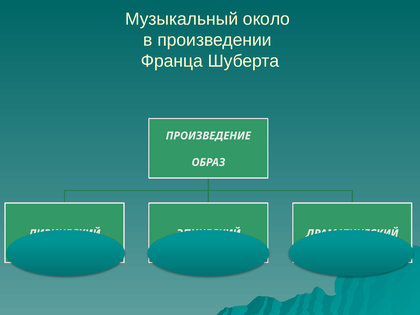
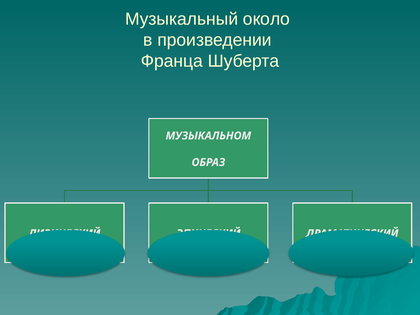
ПРОИЗВЕДЕНИЕ: ПРОИЗВЕДЕНИЕ -> МУЗЫКАЛЬНОМ
